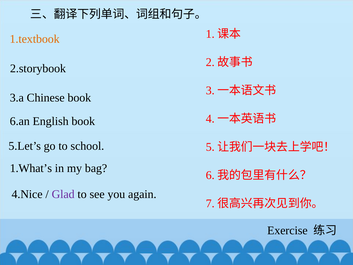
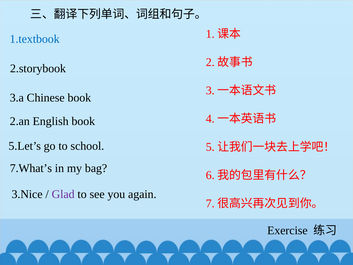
1.textbook colour: orange -> blue
6.an: 6.an -> 2.an
1.What’s: 1.What’s -> 7.What’s
4.Nice: 4.Nice -> 3.Nice
